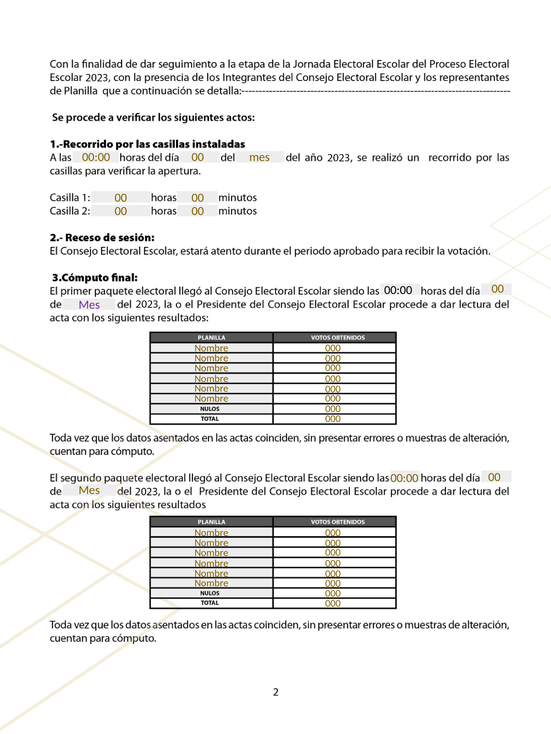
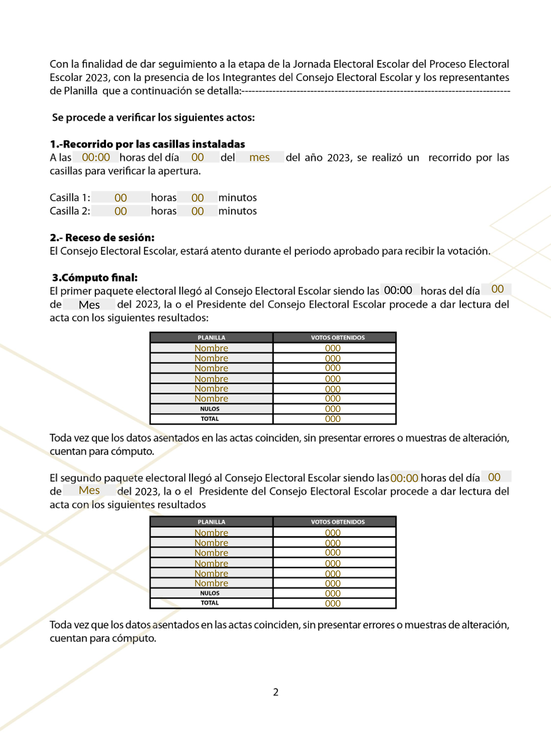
Mes at (89, 305) colour: purple -> black
